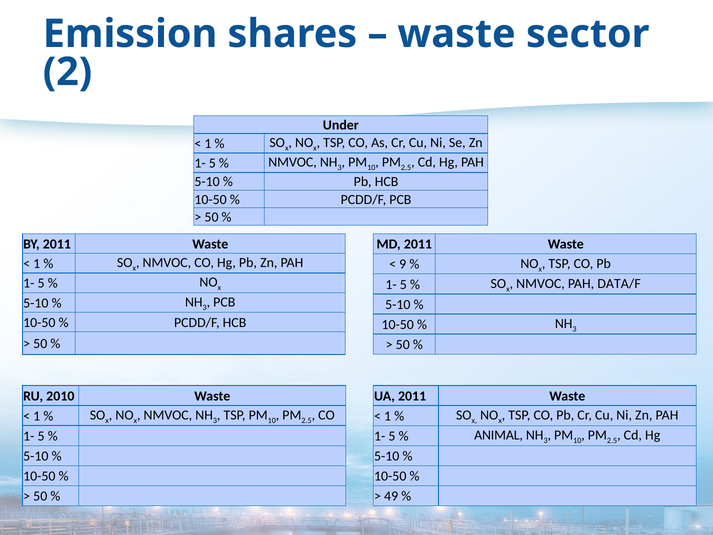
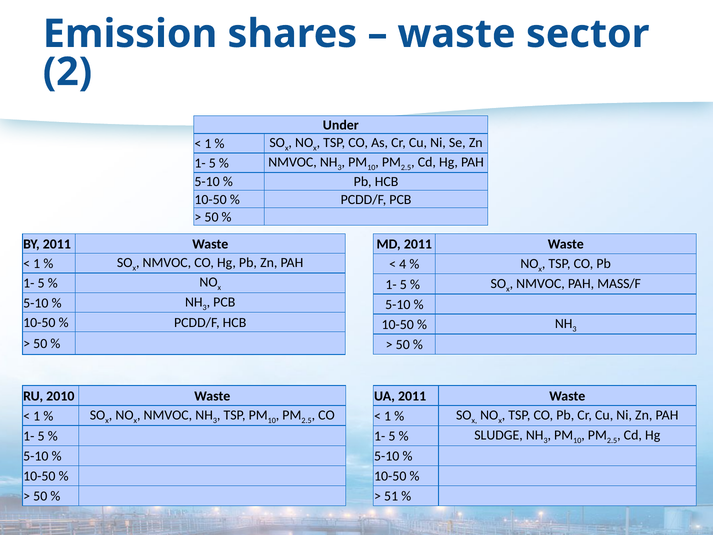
9: 9 -> 4
DATA/F: DATA/F -> MASS/F
ANIMAL: ANIMAL -> SLUDGE
49: 49 -> 51
